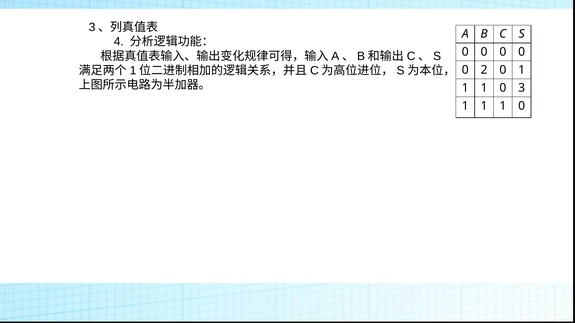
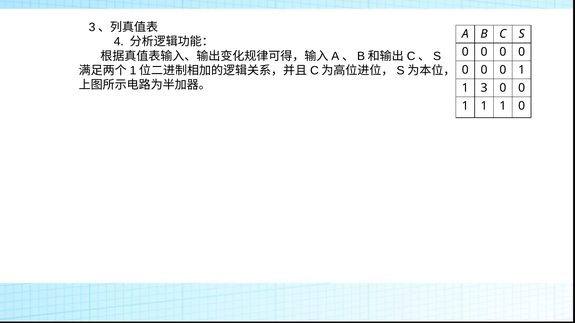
2 at (484, 70): 2 -> 0
1 at (484, 88): 1 -> 3
3 at (522, 88): 3 -> 0
